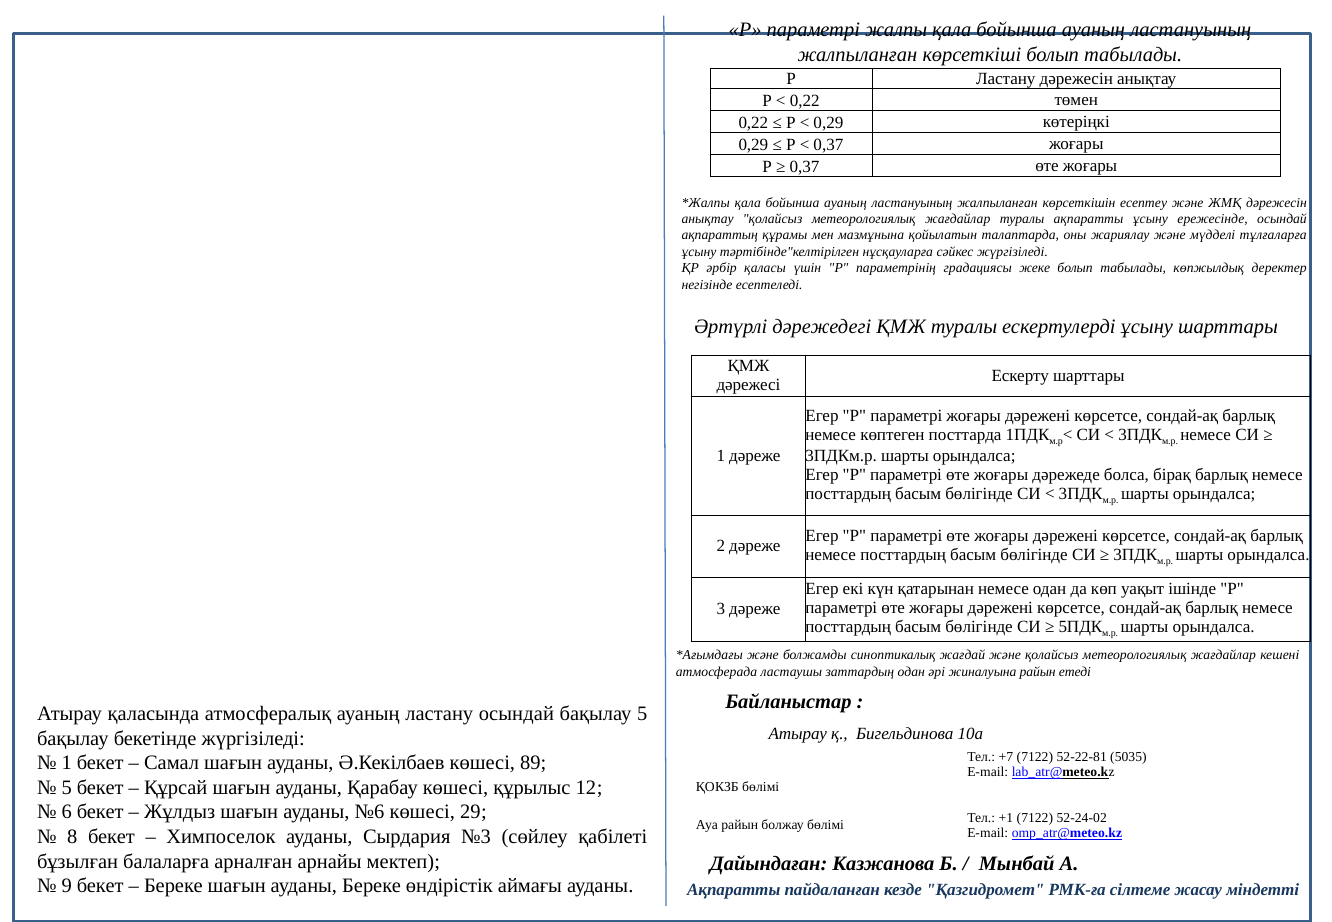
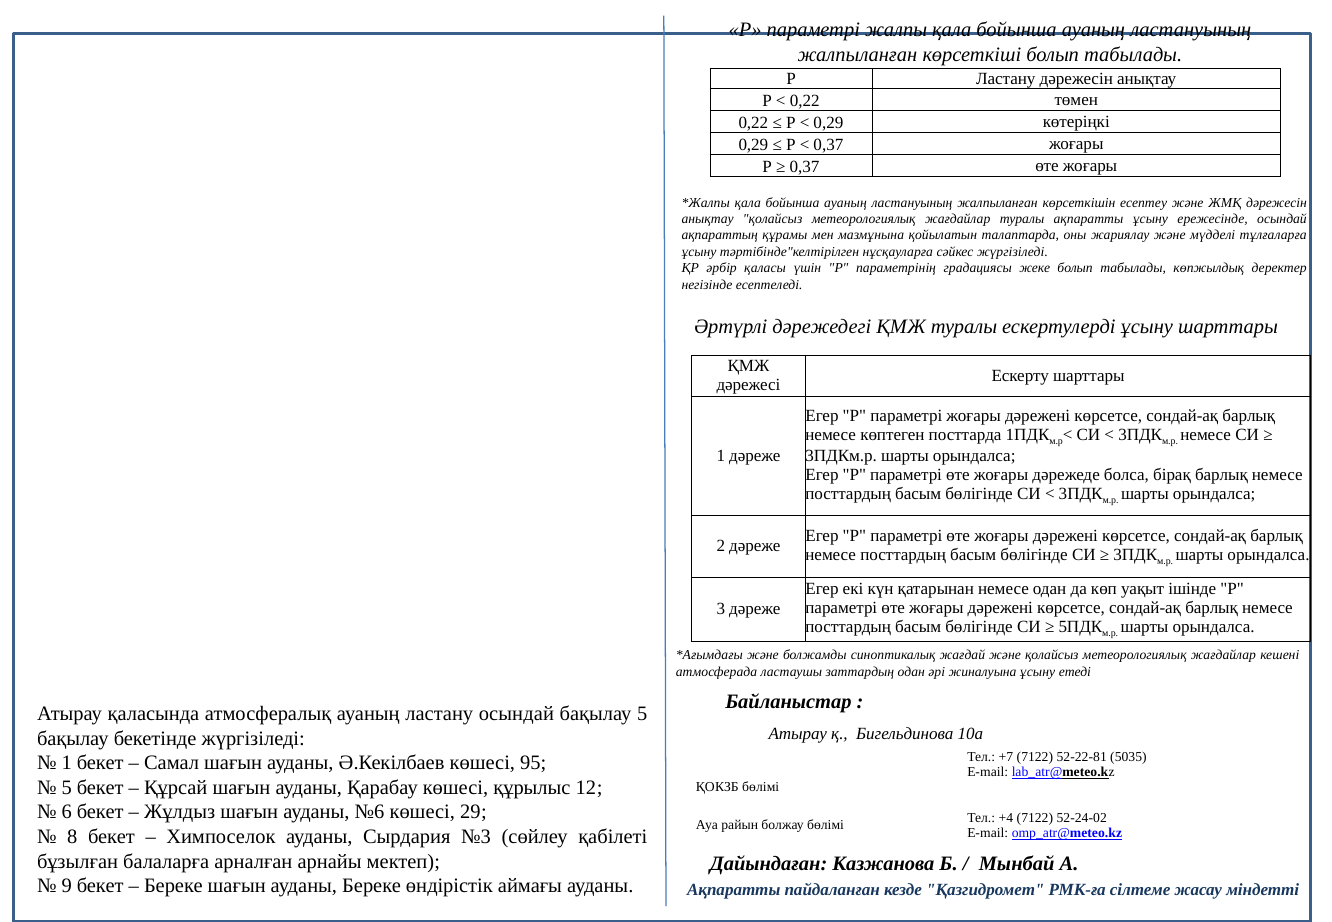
жиналуына райын: райын -> ұсыну
89: 89 -> 95
+1: +1 -> +4
